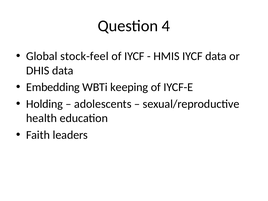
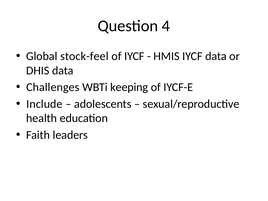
Embedding: Embedding -> Challenges
Holding: Holding -> Include
